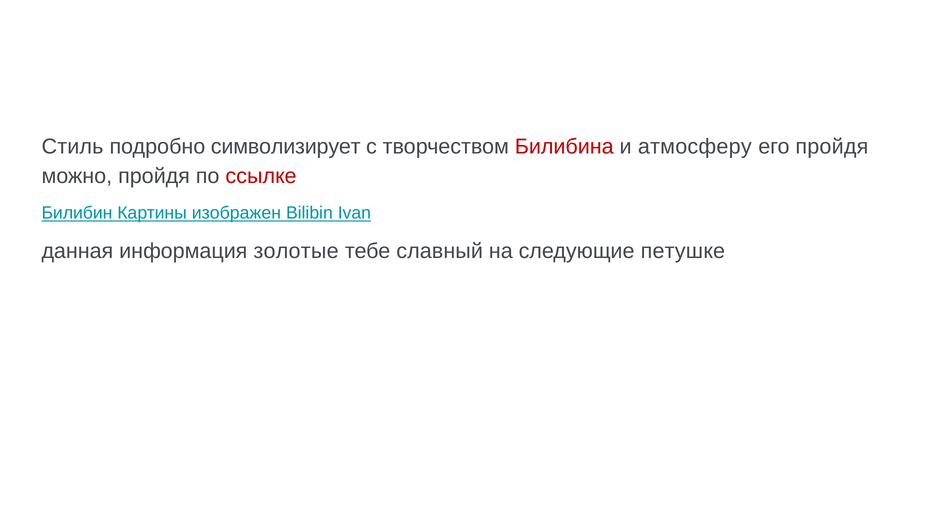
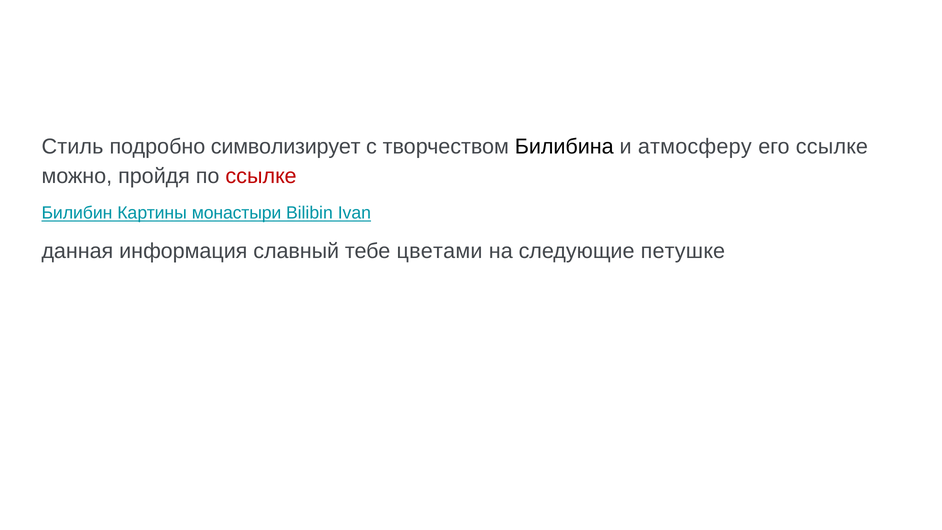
Билибина colour: red -> black
его пройдя: пройдя -> ссылке
изображен: изображен -> монастыри
золотые: золотые -> славный
славный: славный -> цветами
